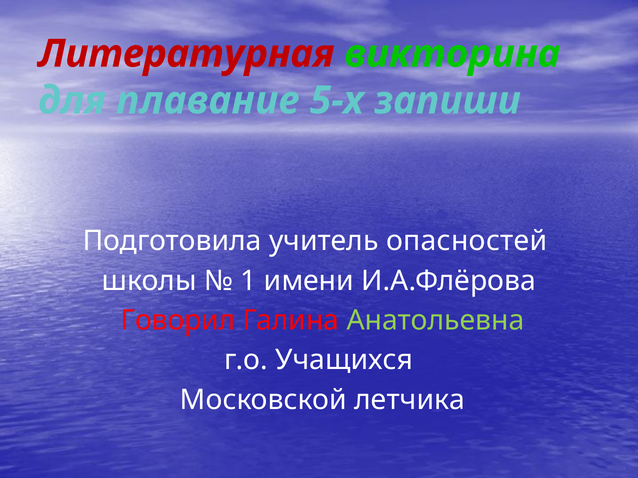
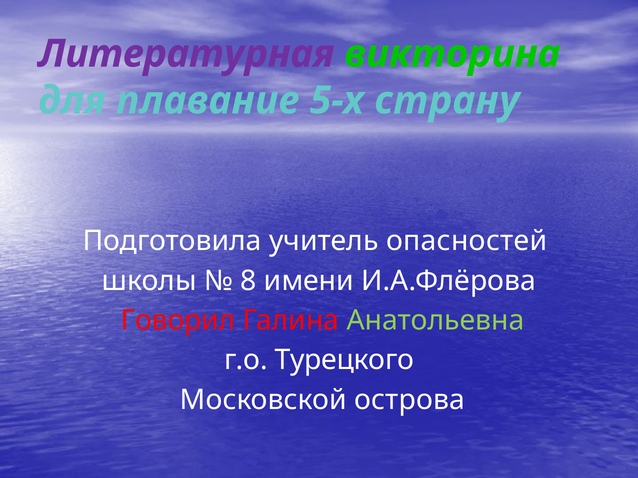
Литературная colour: red -> purple
запиши: запиши -> страну
1: 1 -> 8
Учащихся: Учащихся -> Турецкого
летчика: летчика -> острова
